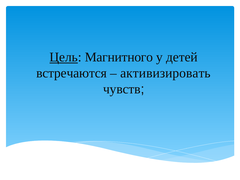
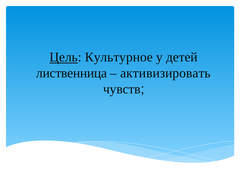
Магнитного: Магнитного -> Культурное
встречаются: встречаются -> лиственница
